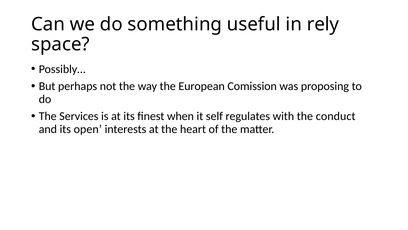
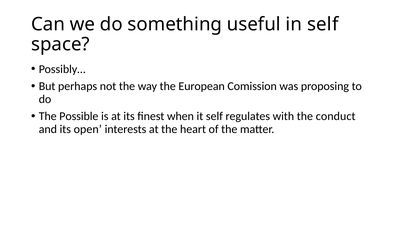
in rely: rely -> self
Services: Services -> Possible
